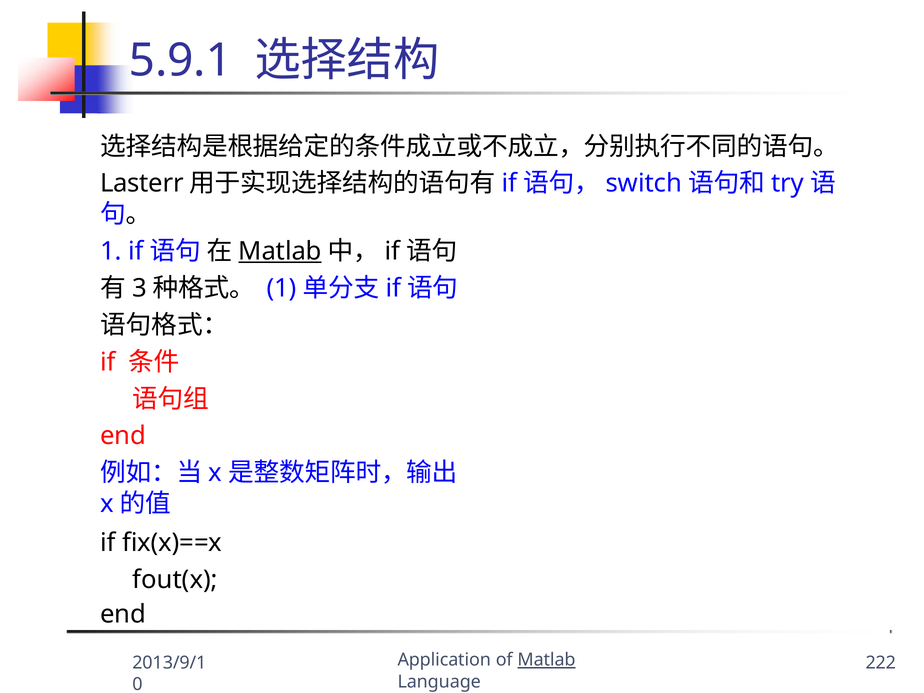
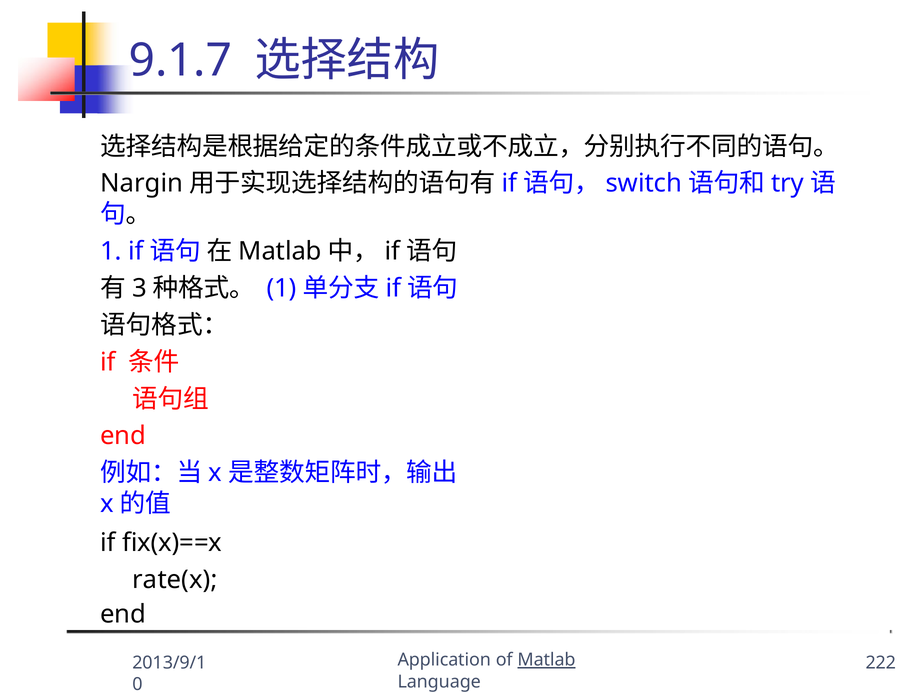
5.9.1: 5.9.1 -> 9.1.7
Lasterr: Lasterr -> Nargin
Matlab at (280, 251) underline: present -> none
fout(x: fout(x -> rate(x
